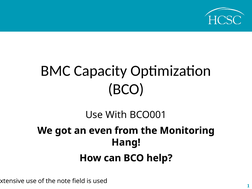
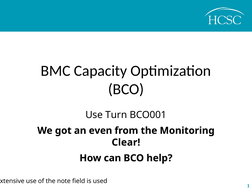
With: With -> Turn
Hang: Hang -> Clear
